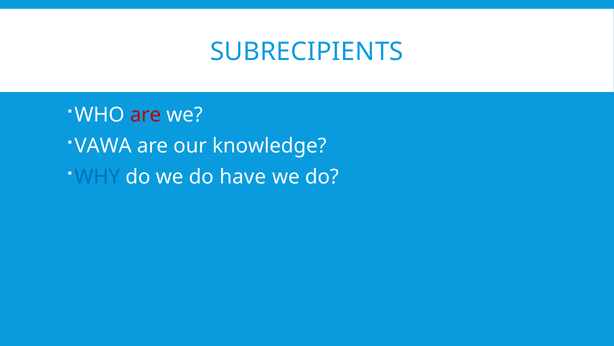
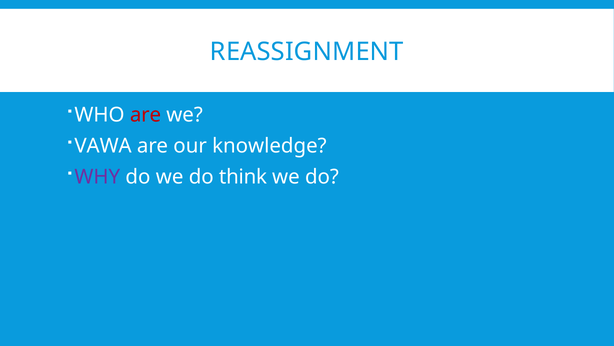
SUBRECIPIENTS: SUBRECIPIENTS -> REASSIGNMENT
WHY colour: blue -> purple
have: have -> think
